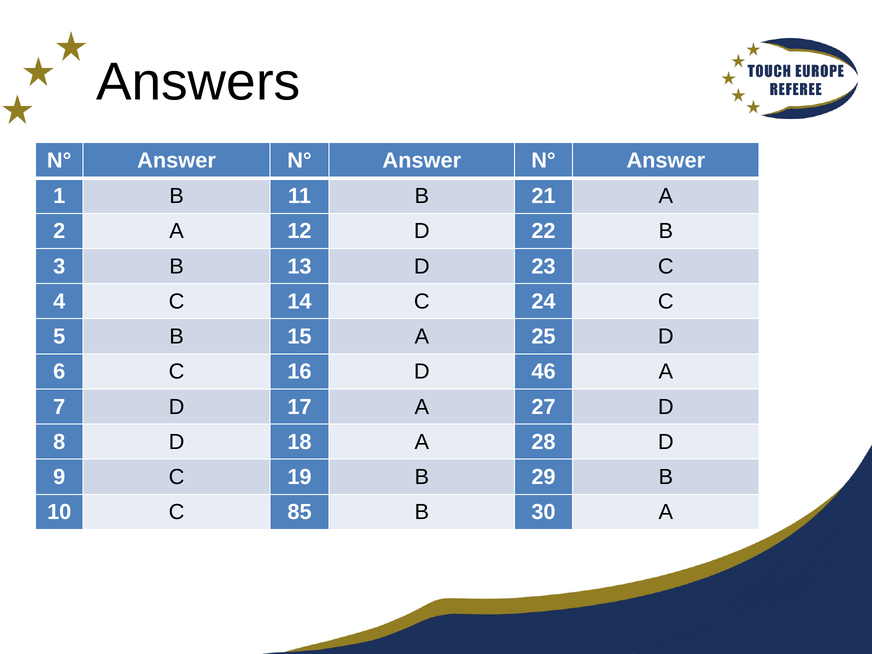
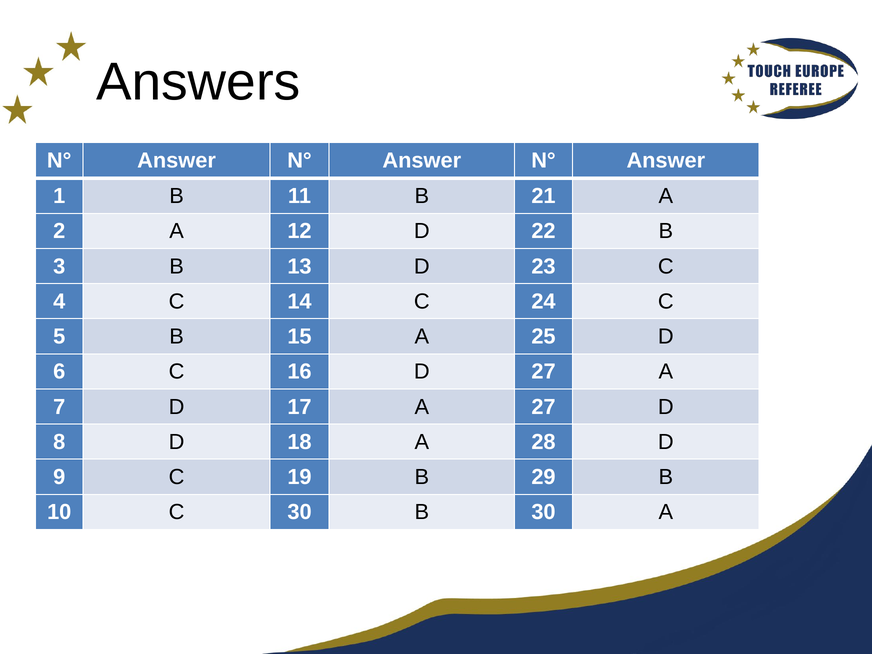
D 46: 46 -> 27
C 85: 85 -> 30
